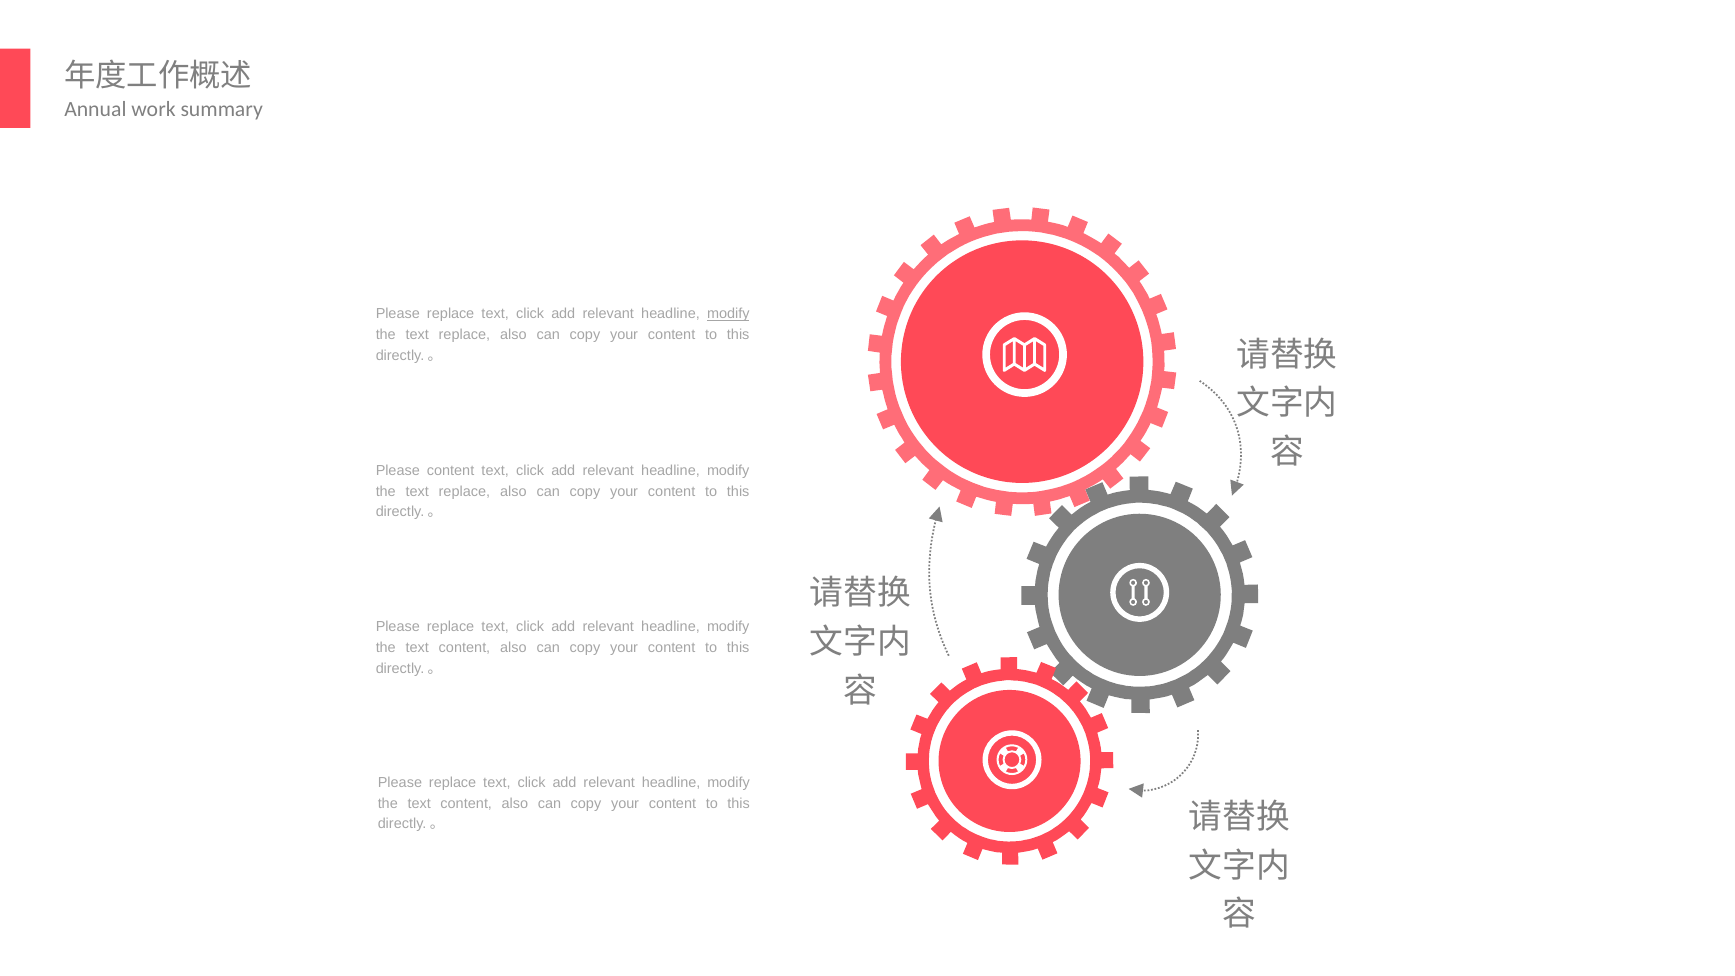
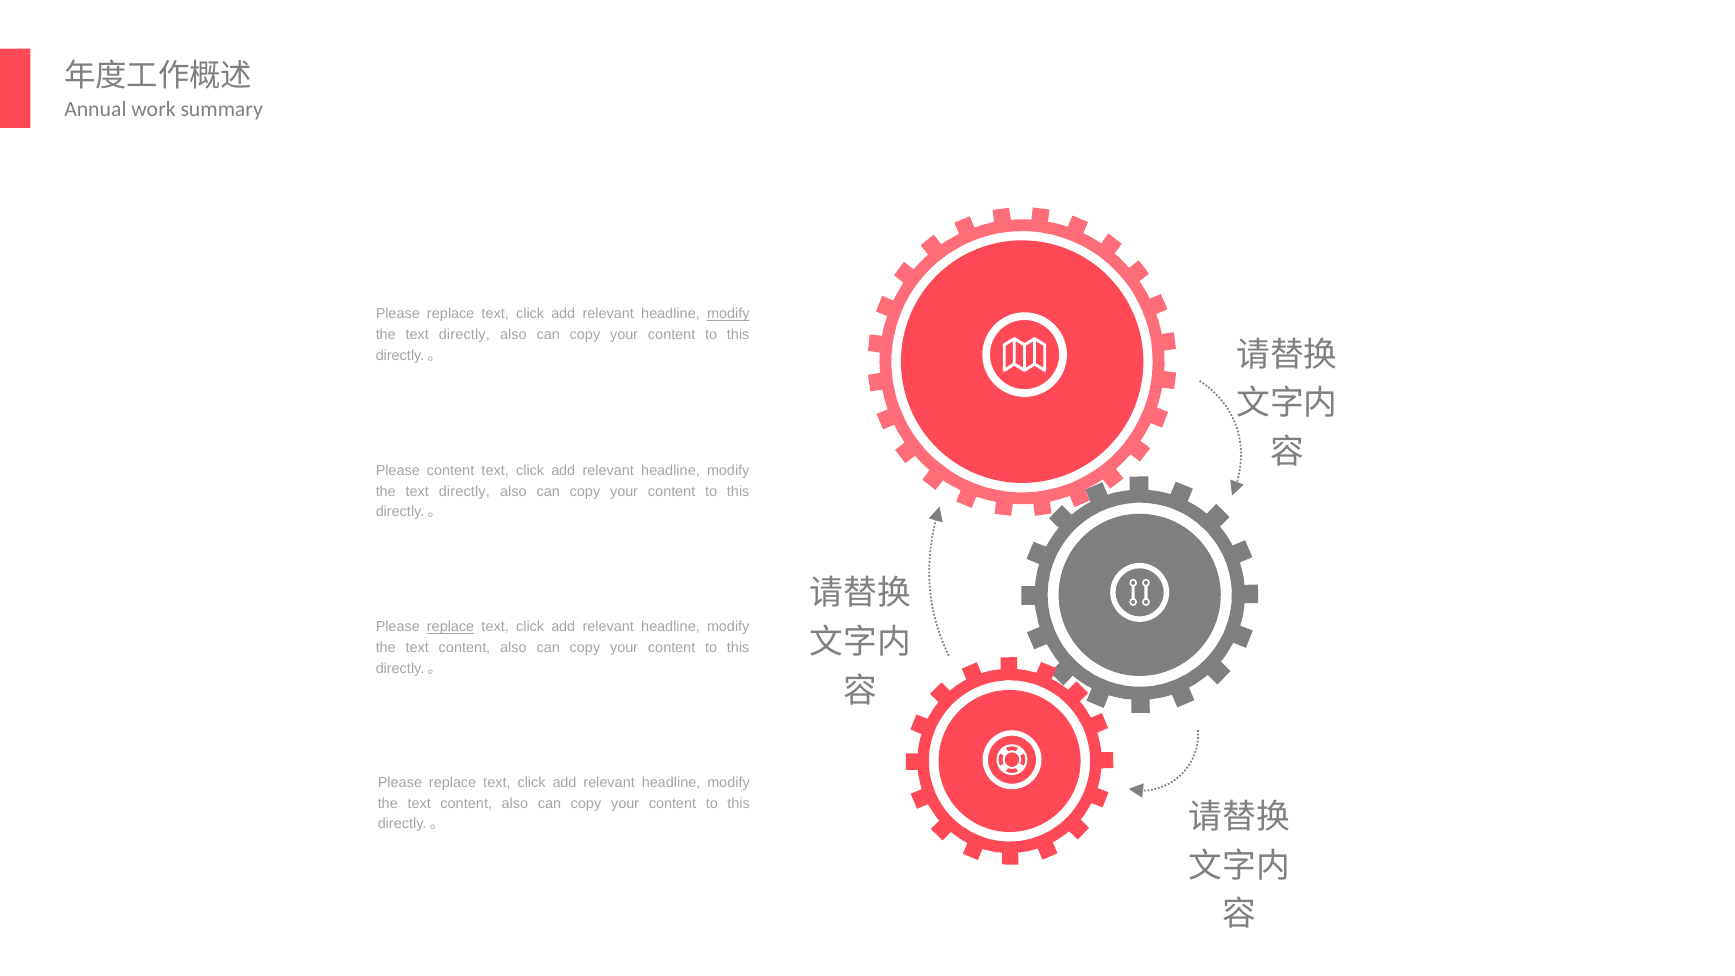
replace at (464, 335): replace -> directly
replace at (464, 491): replace -> directly
replace at (451, 627) underline: none -> present
